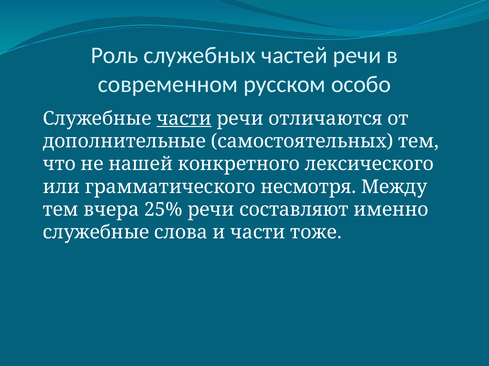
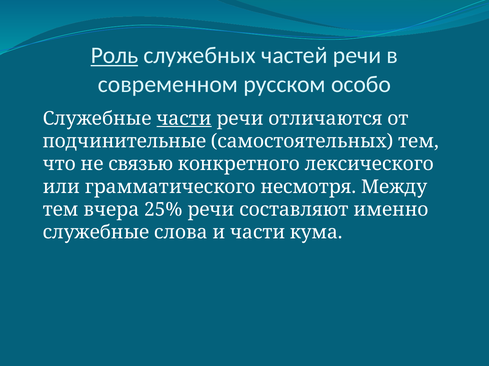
Роль underline: none -> present
дополнительные: дополнительные -> подчинительные
нашей: нашей -> связью
тоже: тоже -> кума
